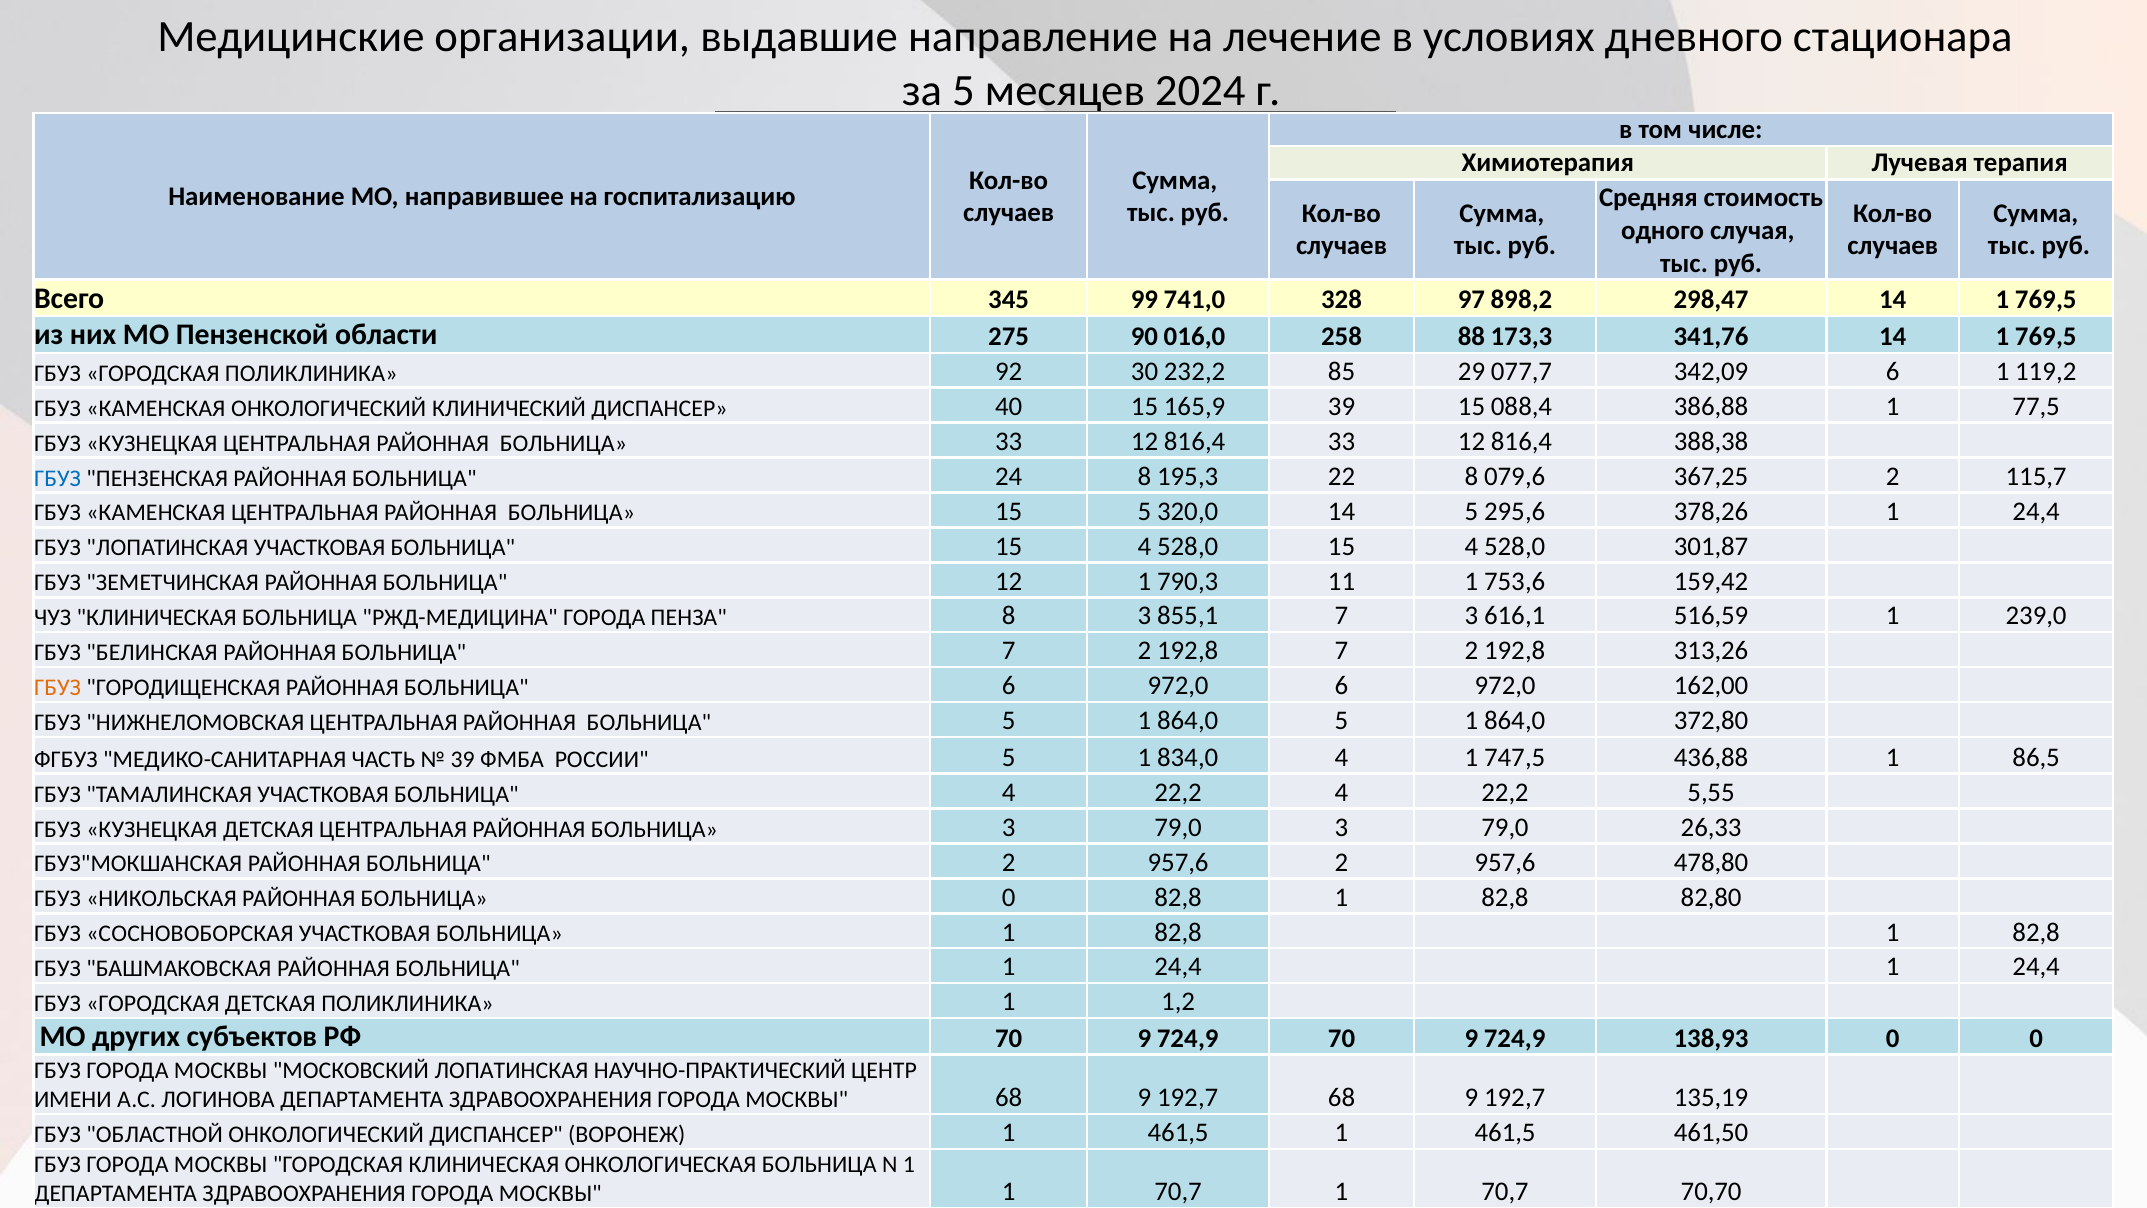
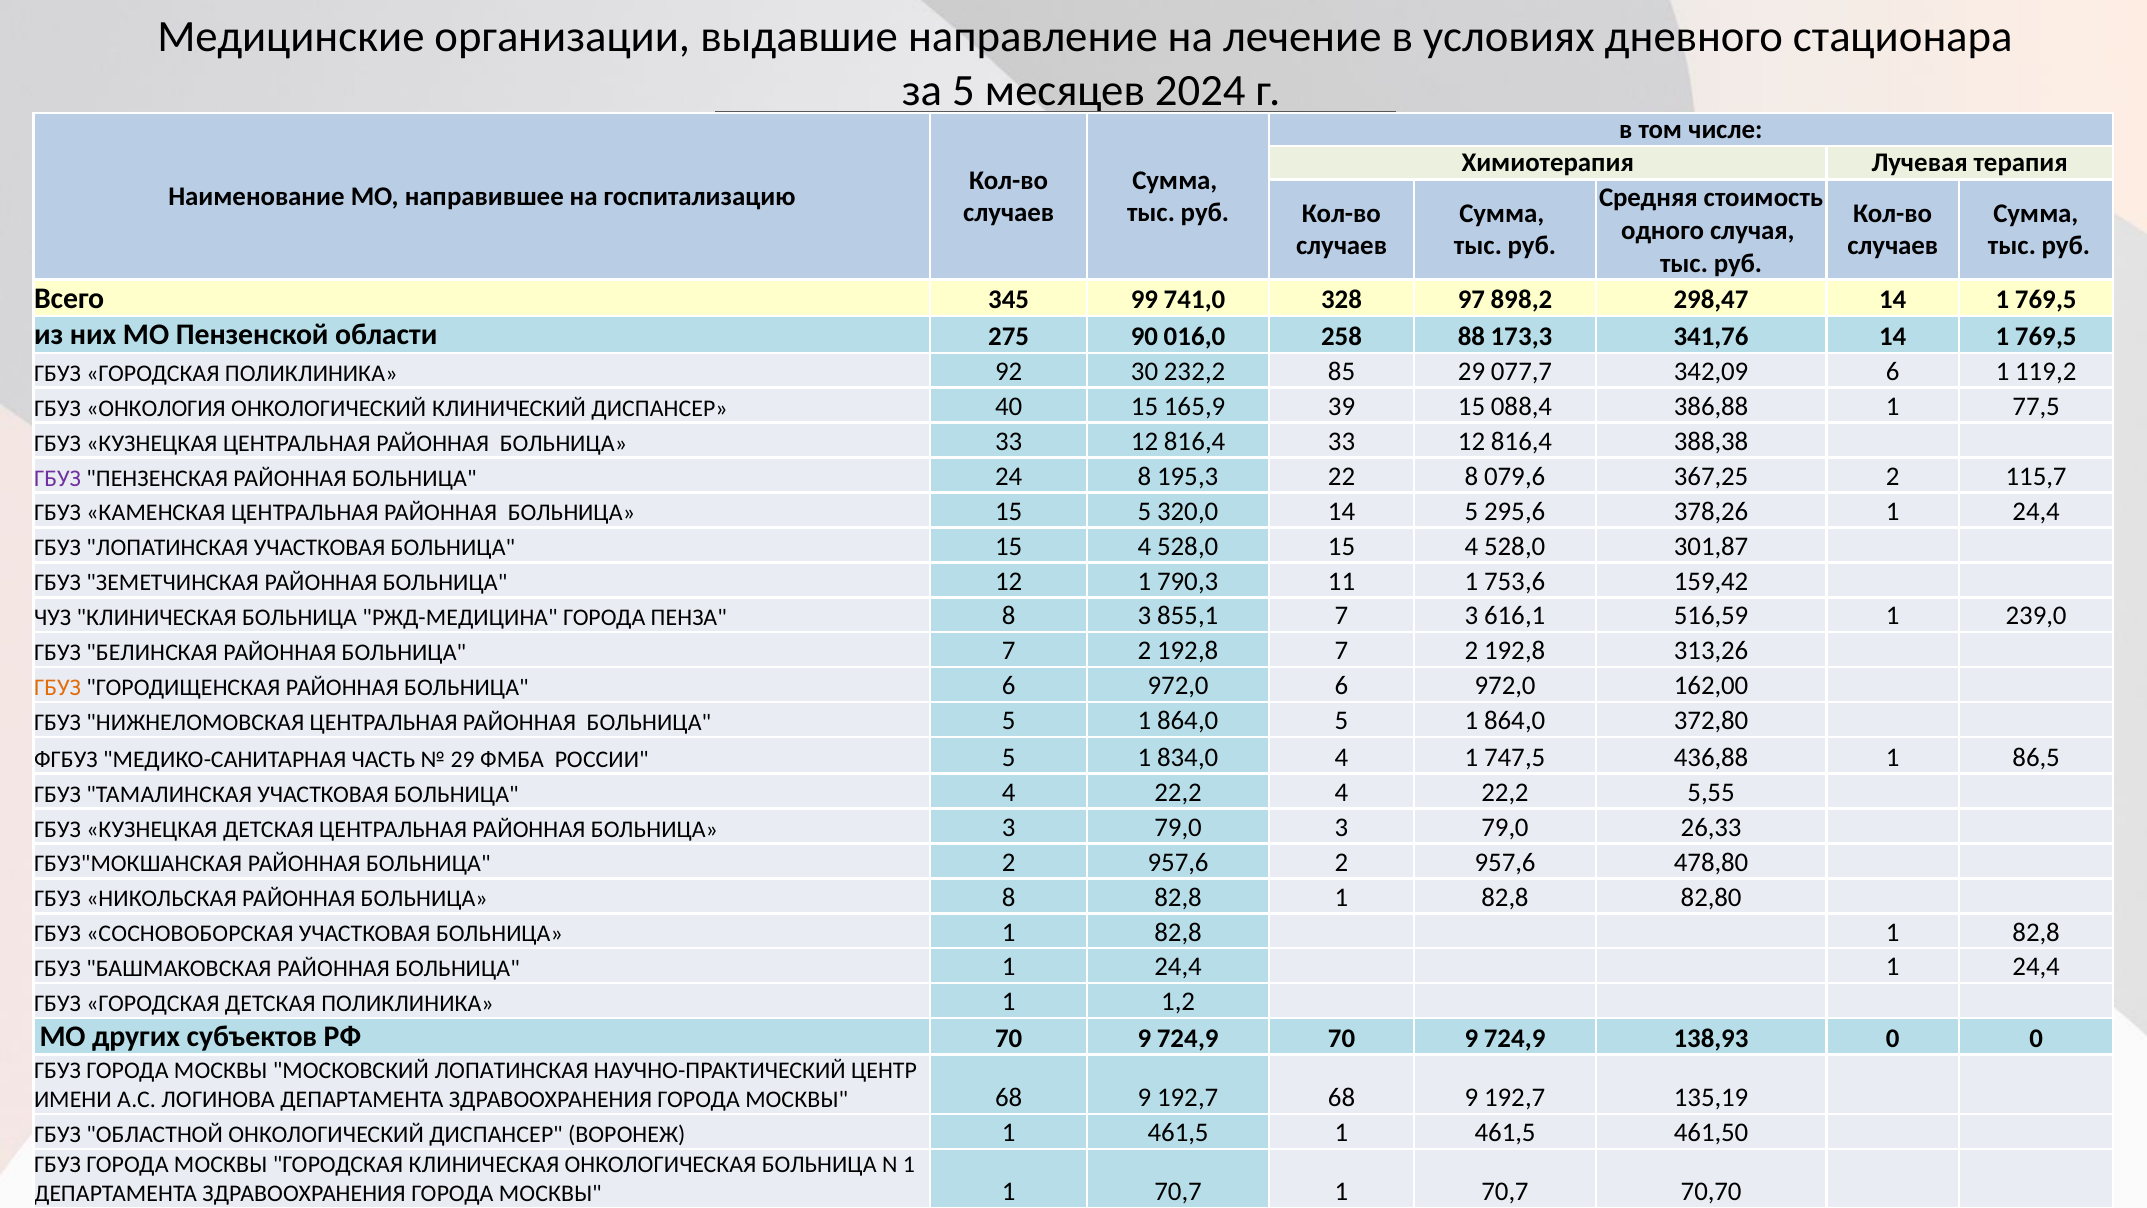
КАМЕНСКАЯ at (156, 408): КАМЕНСКАЯ -> ОНКОЛОГИЯ
ГБУЗ at (58, 478) colour: blue -> purple
39 at (463, 759): 39 -> 29
БОЛЬНИЦА 0: 0 -> 8
